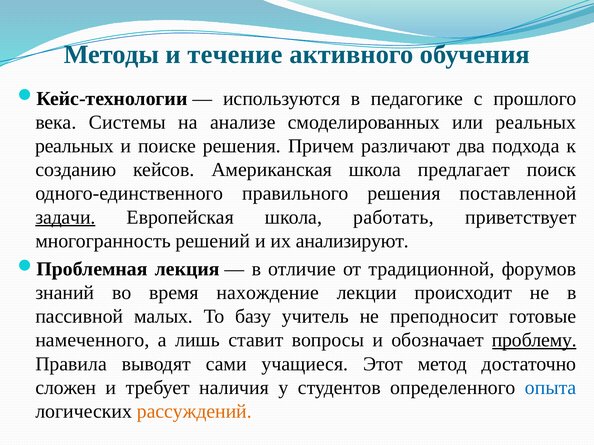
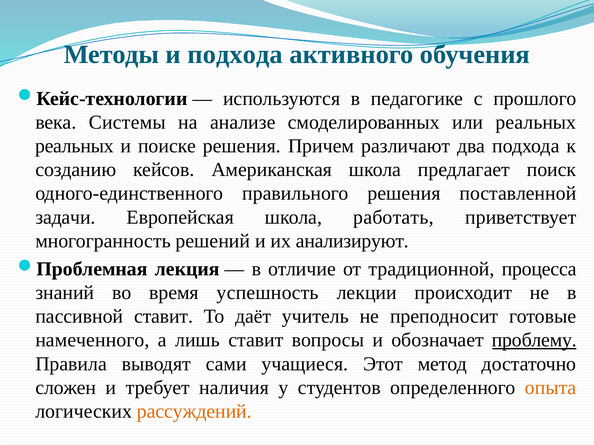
и течение: течение -> подхода
задачи underline: present -> none
форумов: форумов -> процесса
нахождение: нахождение -> успешность
пассивной малых: малых -> ставит
базу: базу -> даёт
опыта colour: blue -> orange
